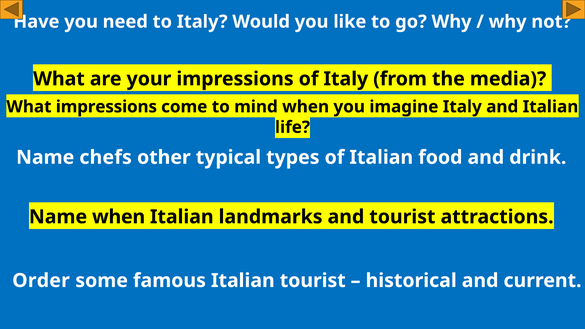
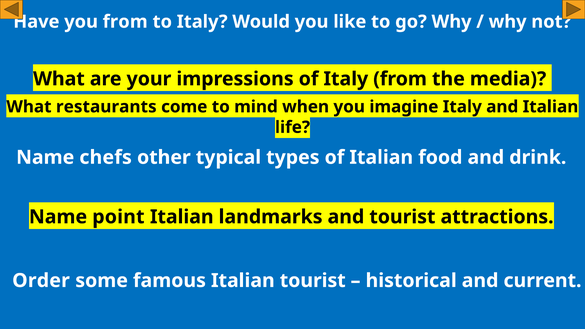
you need: need -> from
What impressions: impressions -> restaurants
Name when: when -> point
